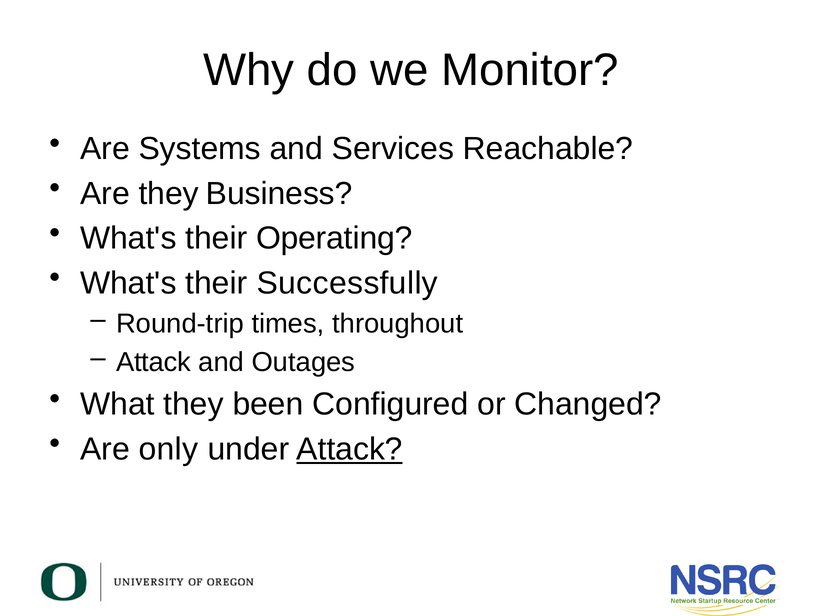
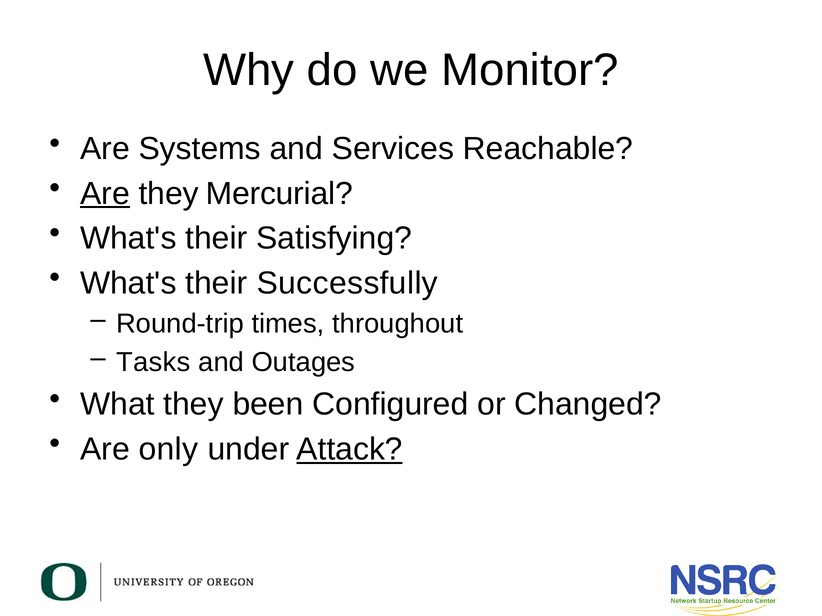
Are at (105, 194) underline: none -> present
Business: Business -> Mercurial
Operating: Operating -> Satisfying
Attack at (154, 362): Attack -> Tasks
